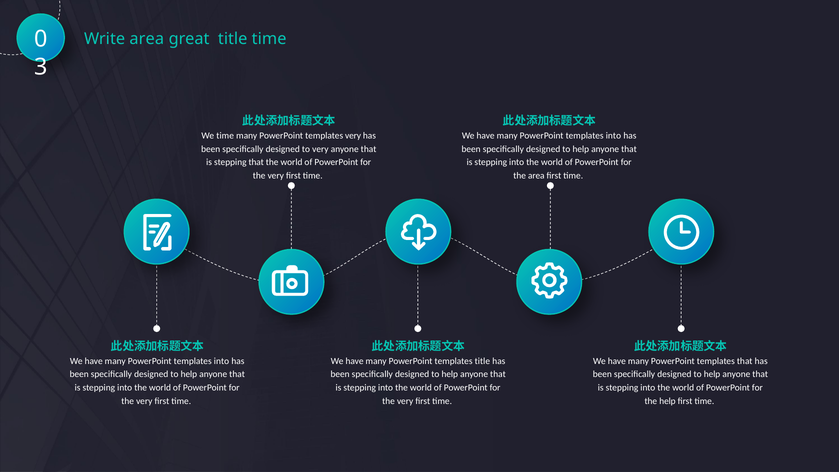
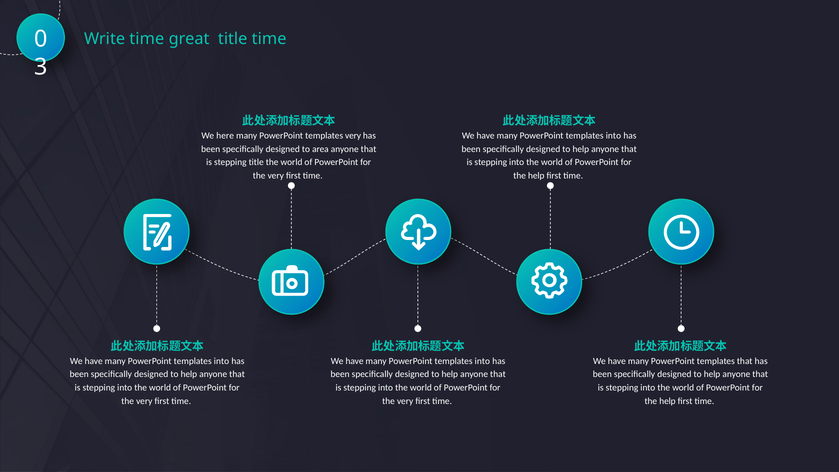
Write area: area -> time
We time: time -> here
to very: very -> area
stepping that: that -> title
area at (536, 176): area -> help
title at (482, 361): title -> into
